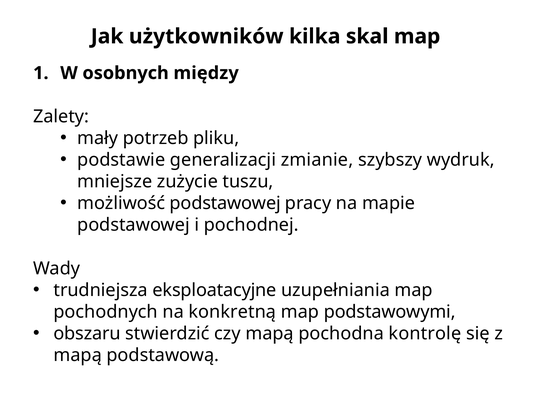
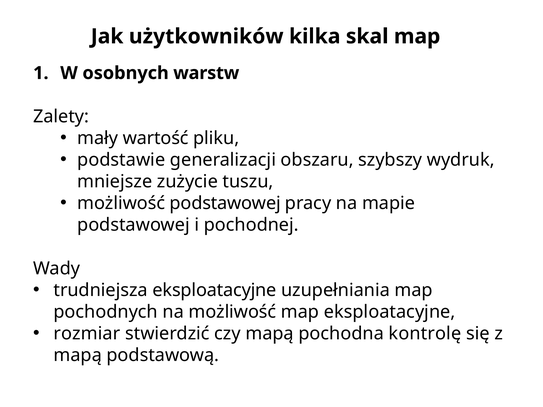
między: między -> warstw
potrzeb: potrzeb -> wartość
zmianie: zmianie -> obszaru
na konkretną: konkretną -> możliwość
map podstawowymi: podstawowymi -> eksploatacyjne
obszaru: obszaru -> rozmiar
